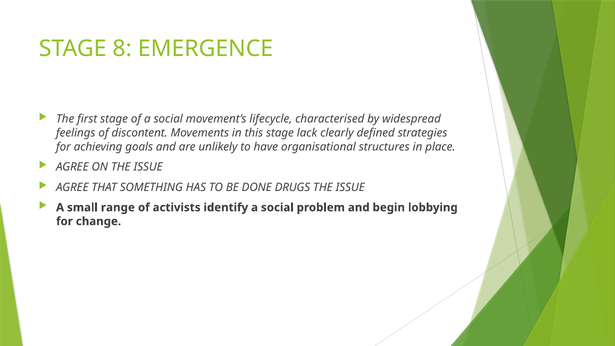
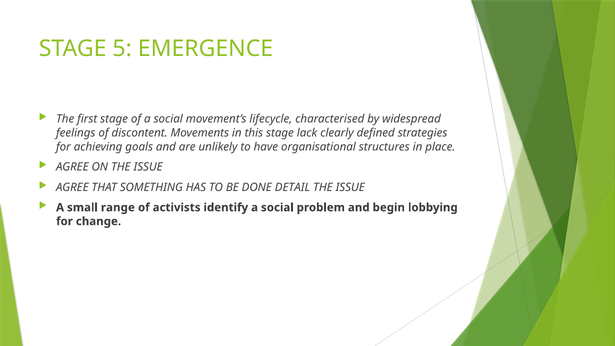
8: 8 -> 5
DRUGS: DRUGS -> DETAIL
